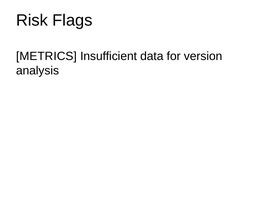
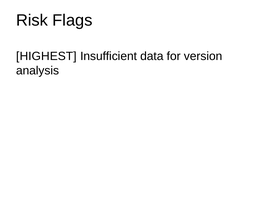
METRICS: METRICS -> HIGHEST
